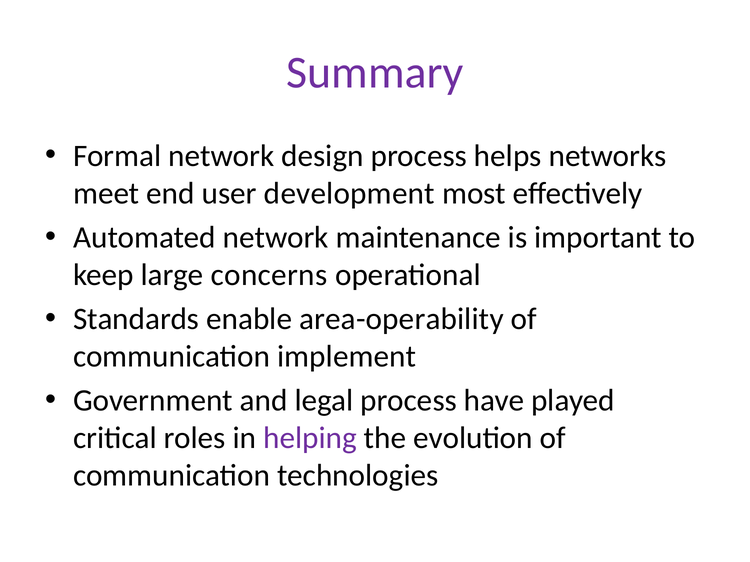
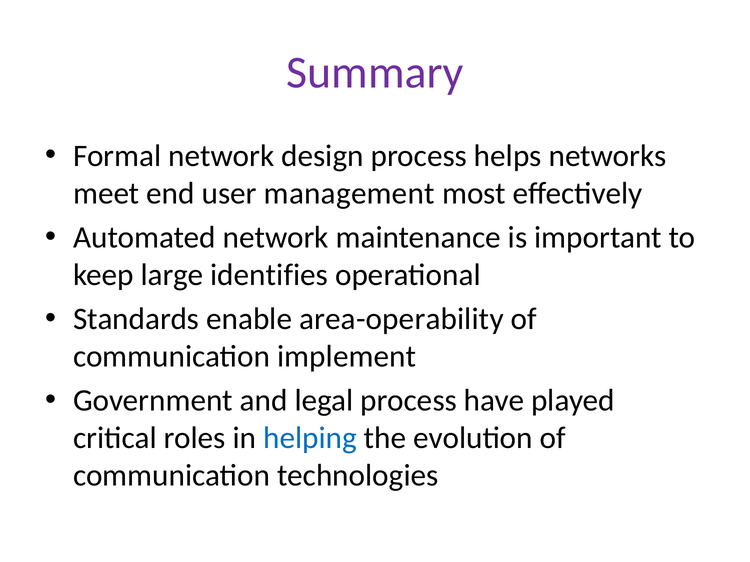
development: development -> management
concerns: concerns -> identifies
helping colour: purple -> blue
